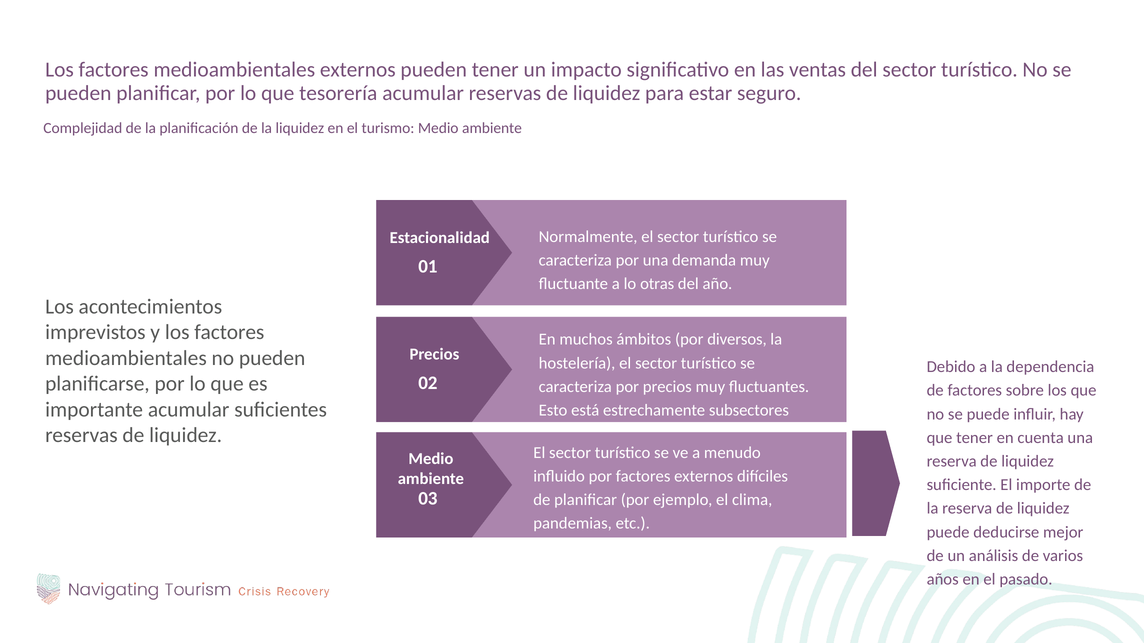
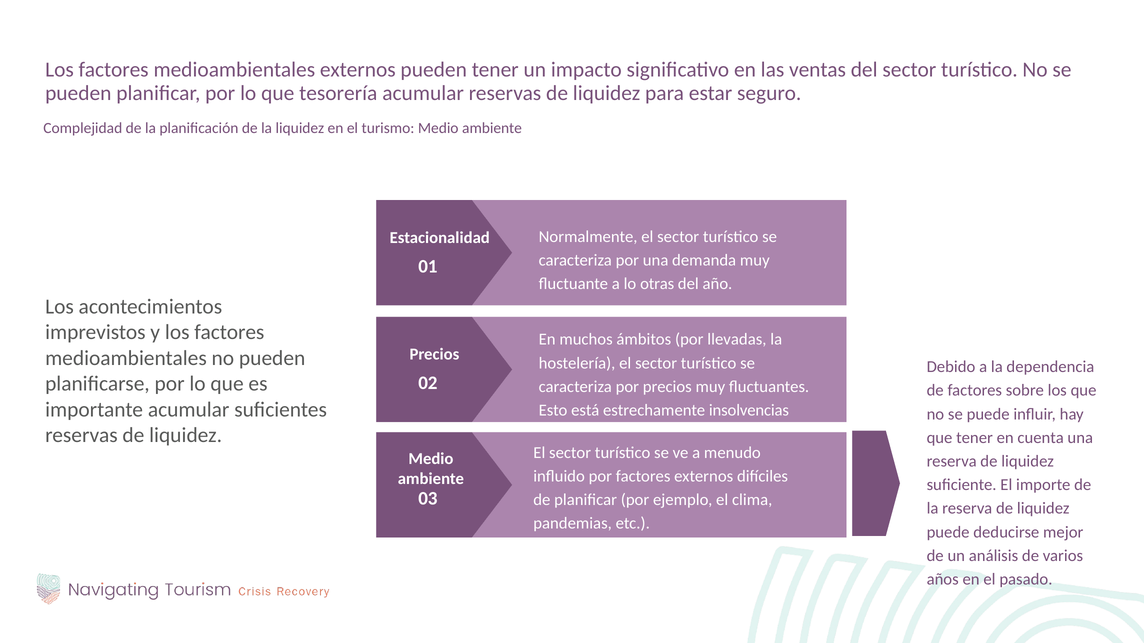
diversos: diversos -> llevadas
subsectores: subsectores -> insolvencias
